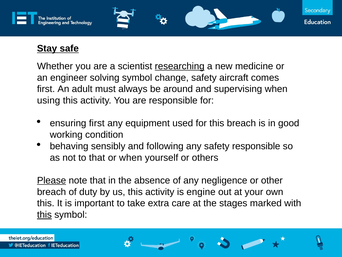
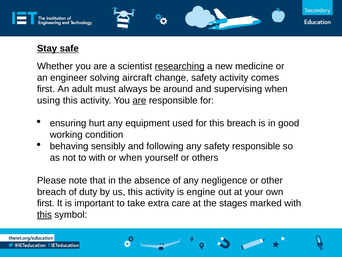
solving symbol: symbol -> aircraft
safety aircraft: aircraft -> activity
are at (139, 100) underline: none -> present
ensuring first: first -> hurt
to that: that -> with
Please underline: present -> none
this at (46, 203): this -> first
